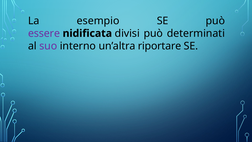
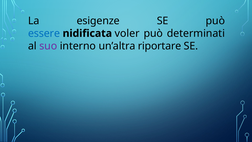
esempio: esempio -> esigenze
essere colour: purple -> blue
divisi: divisi -> voler
